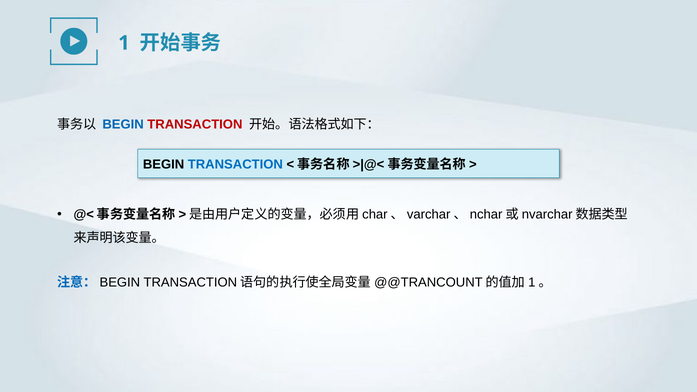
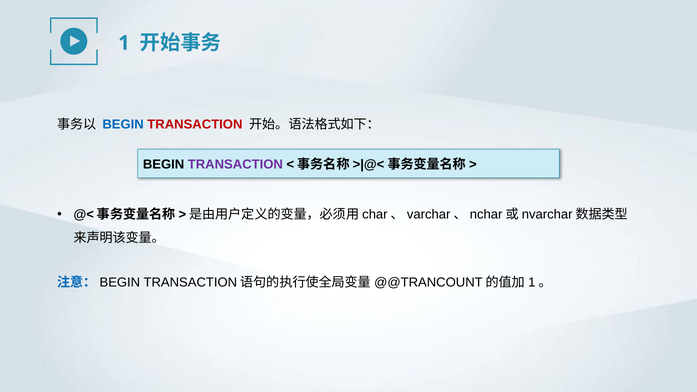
TRANSACTION at (235, 164) colour: blue -> purple
